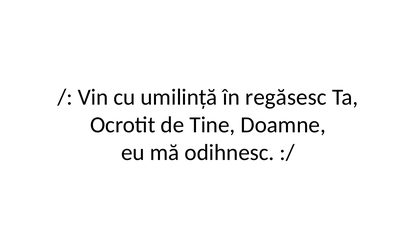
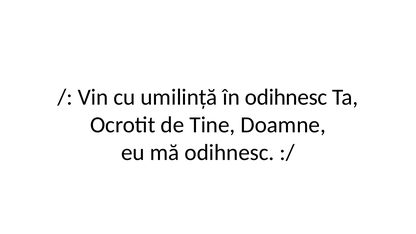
în regăsesc: regăsesc -> odihnesc
